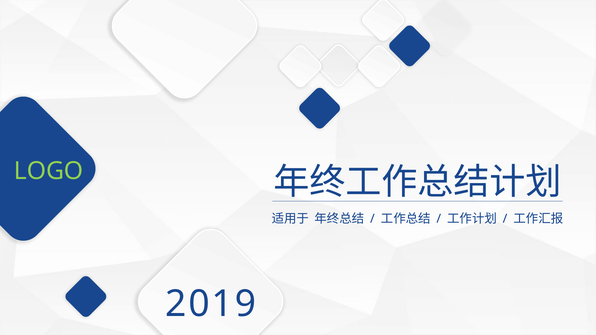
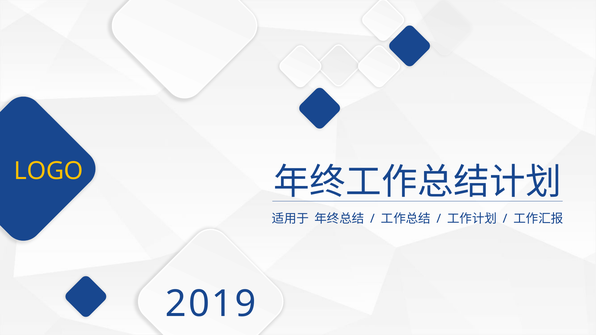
LOGO colour: light green -> yellow
